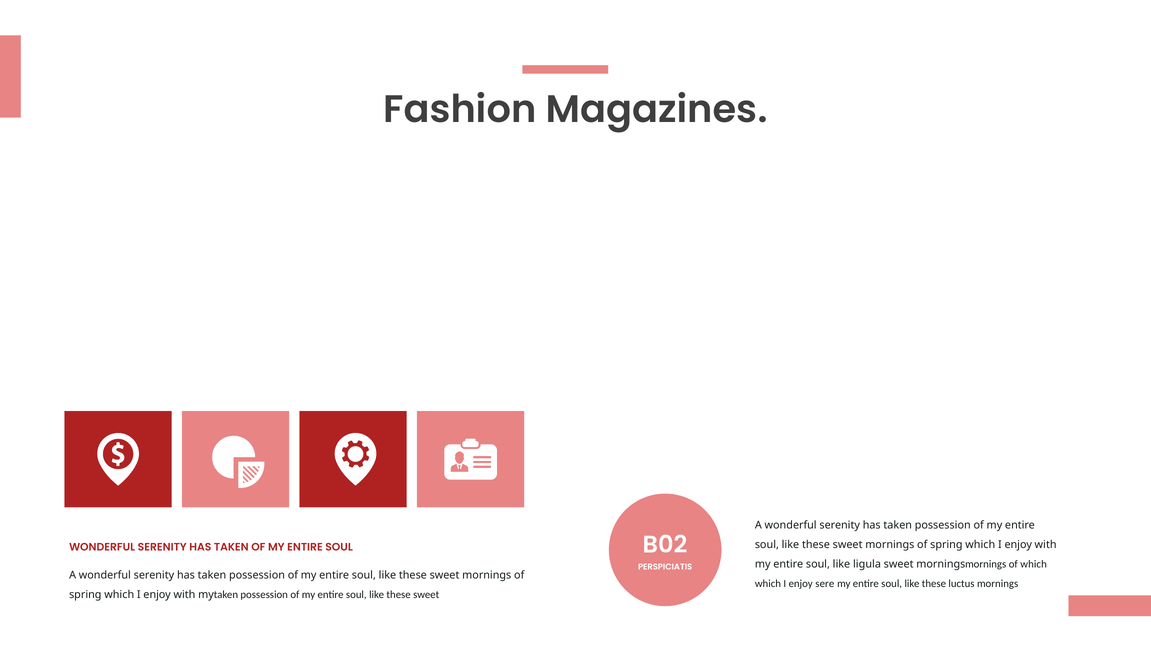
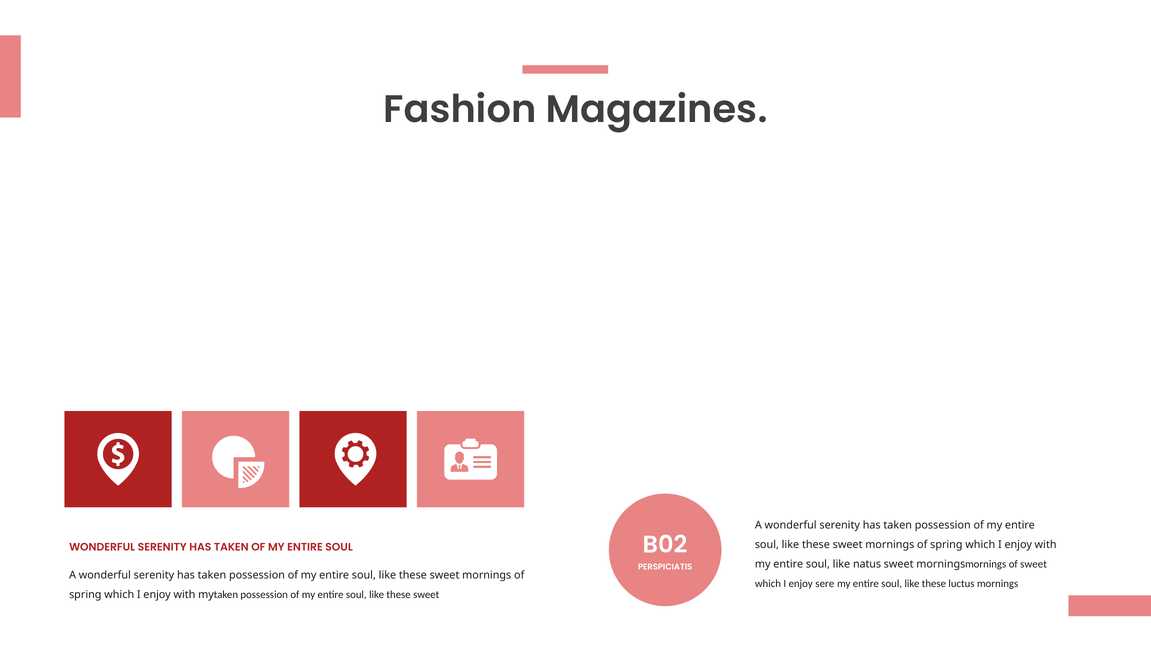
ligula: ligula -> natus
of which: which -> sweet
